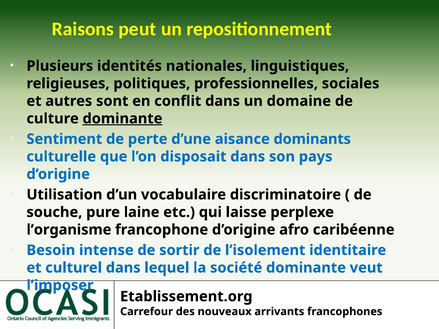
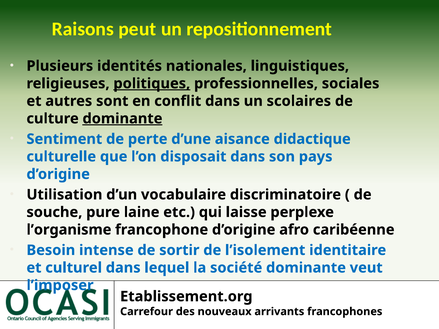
politiques underline: none -> present
domaine: domaine -> scolaires
dominants: dominants -> didactique
